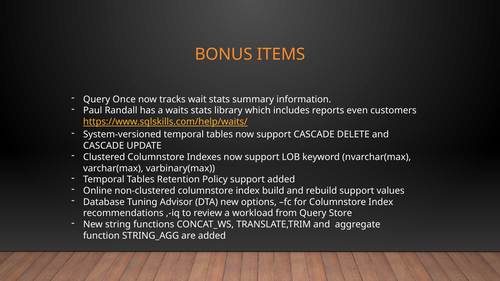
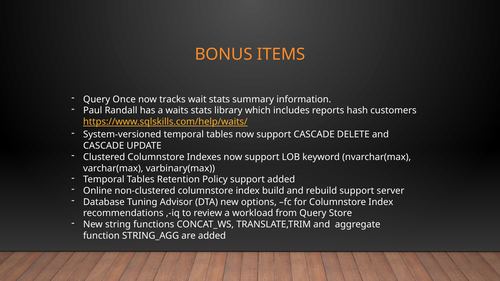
even: even -> hash
values: values -> server
